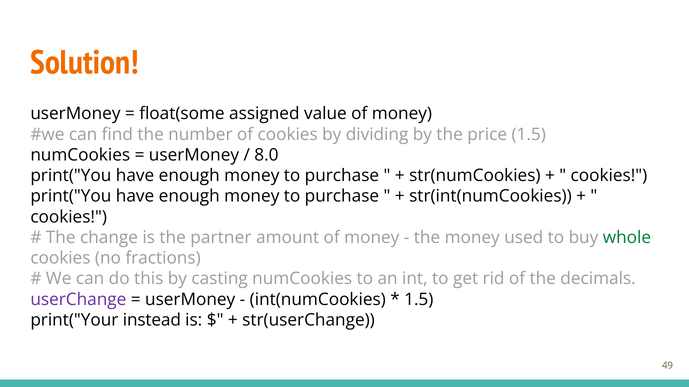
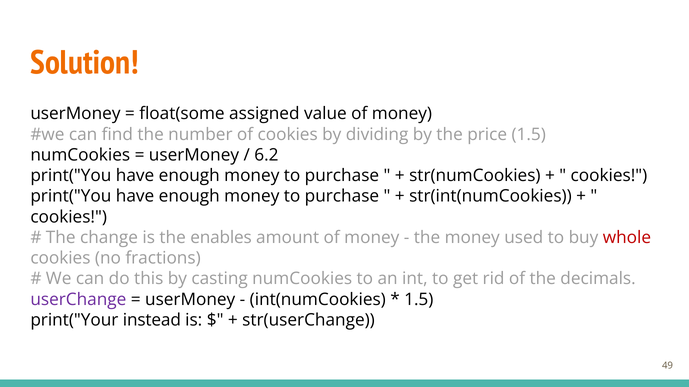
8.0: 8.0 -> 6.2
partner: partner -> enables
whole colour: green -> red
